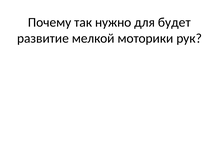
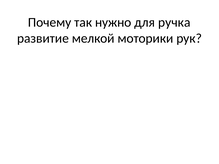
будет: будет -> ручка
